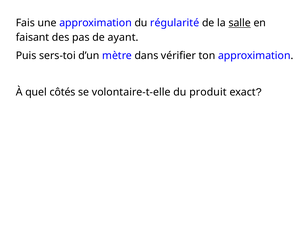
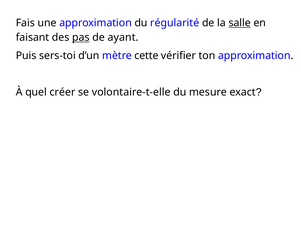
pas underline: none -> present
dans: dans -> cette
côtés: côtés -> créer
produit: produit -> mesure
